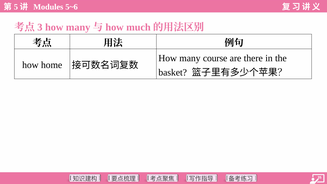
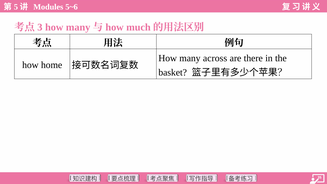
course: course -> across
